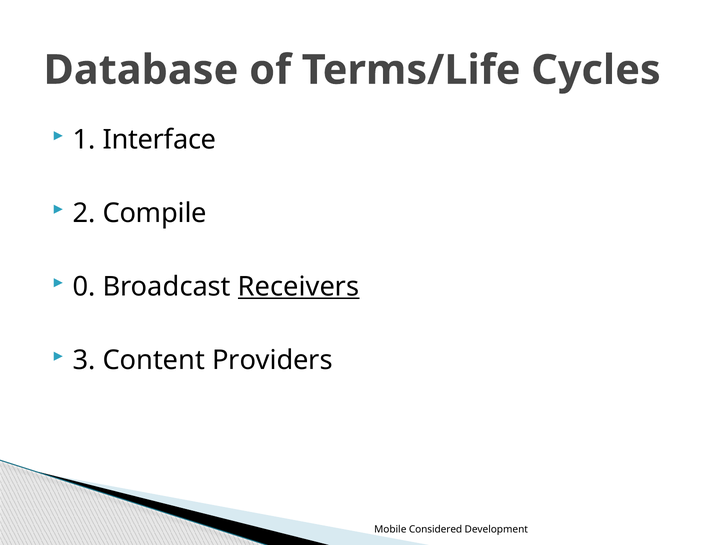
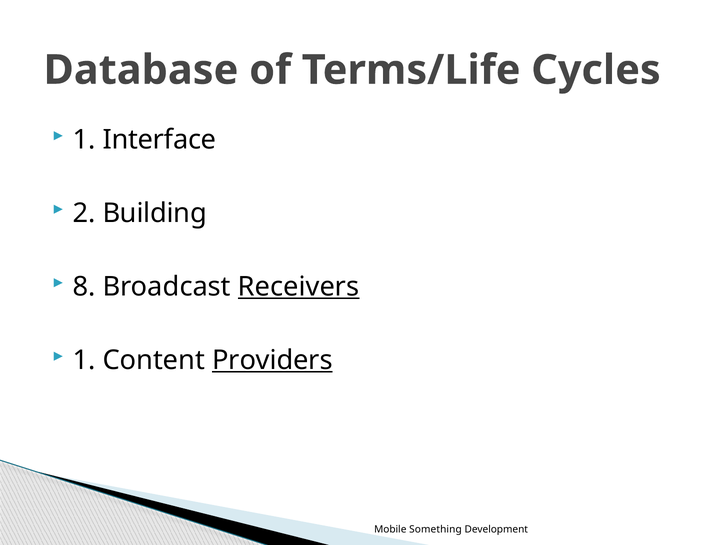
Compile: Compile -> Building
0: 0 -> 8
3 at (84, 360): 3 -> 1
Providers underline: none -> present
Considered: Considered -> Something
